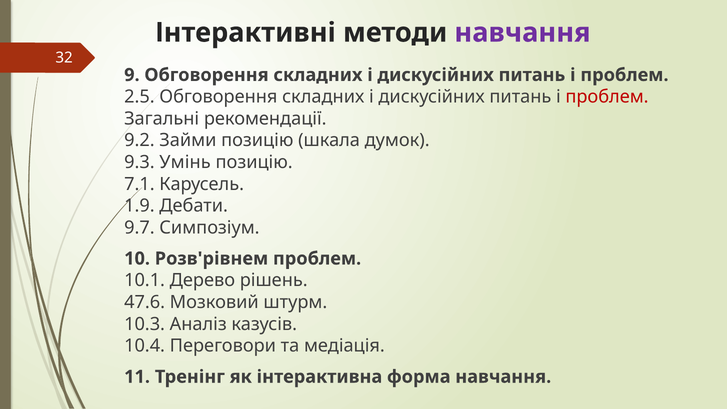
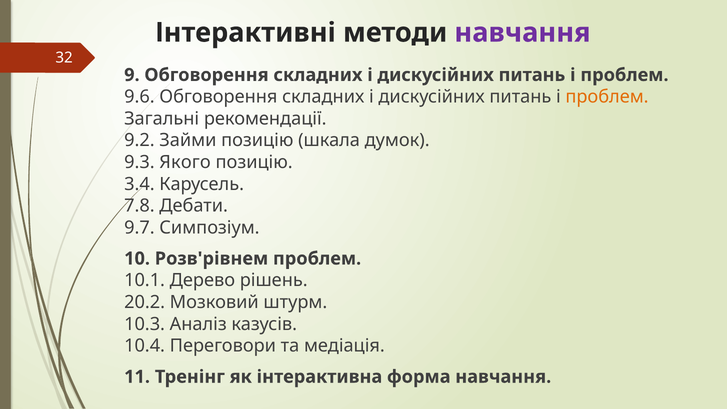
2.5: 2.5 -> 9.6
проблем at (607, 97) colour: red -> orange
Умінь: Умінь -> Якого
7.1: 7.1 -> 3.4
1.9: 1.9 -> 7.8
47.6: 47.6 -> 20.2
